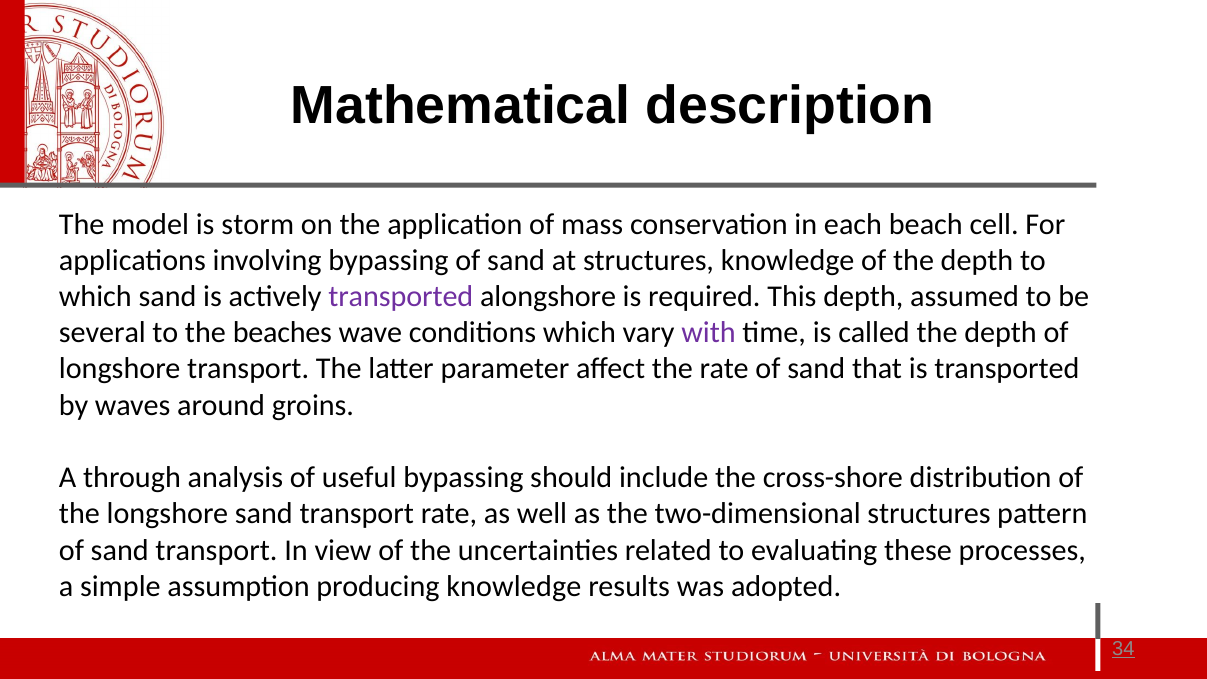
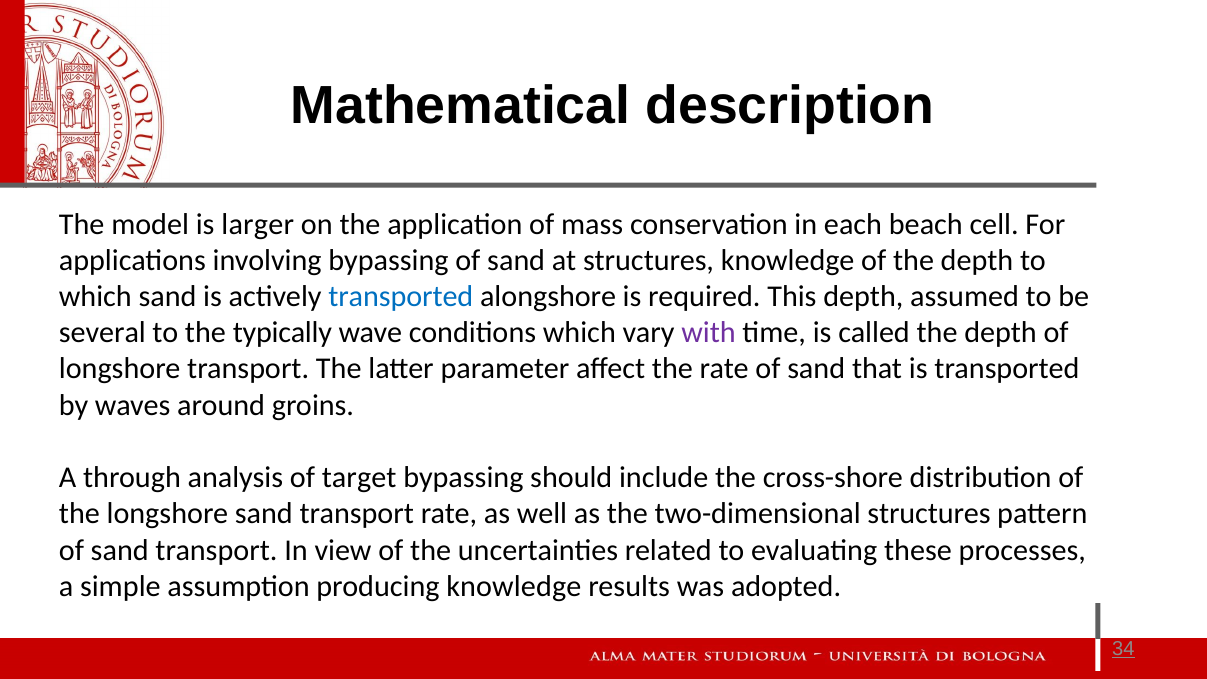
storm: storm -> larger
transported at (401, 297) colour: purple -> blue
beaches: beaches -> typically
useful: useful -> target
